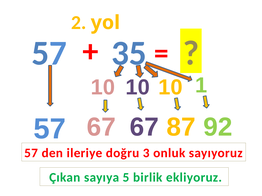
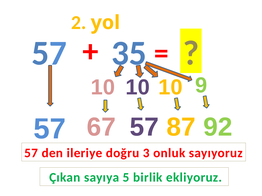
1: 1 -> 9
67 67: 67 -> 57
